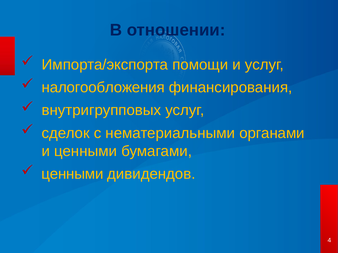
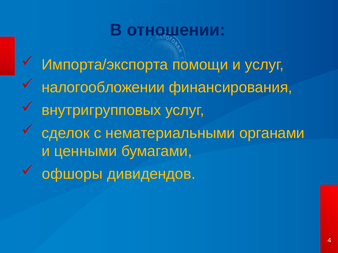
налогообложения: налогообложения -> налогообложении
ценными at (72, 174): ценными -> офшоры
